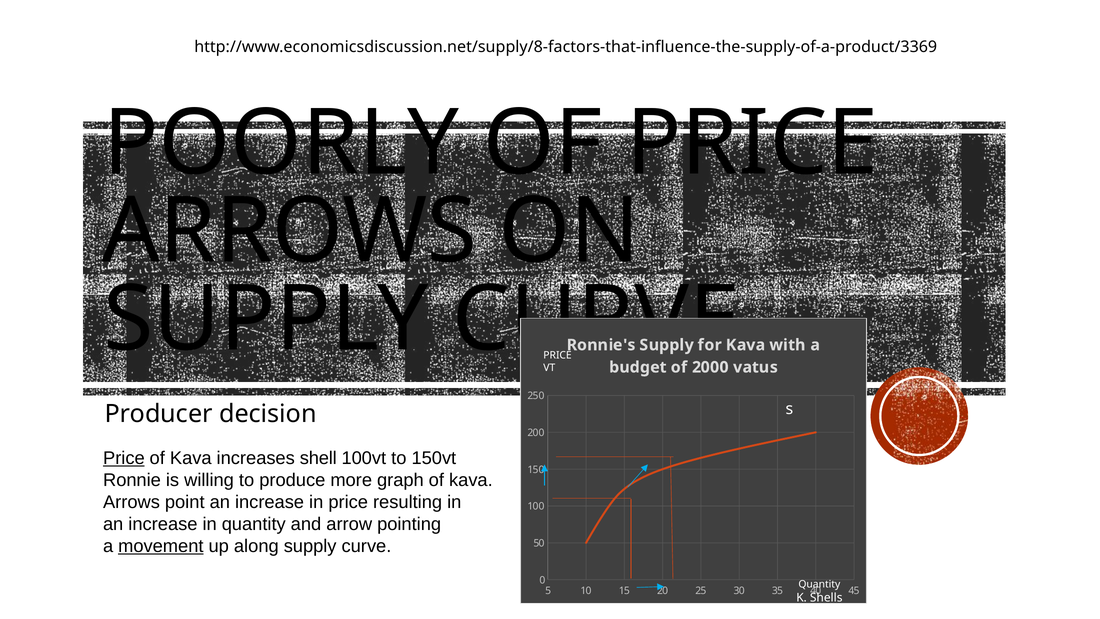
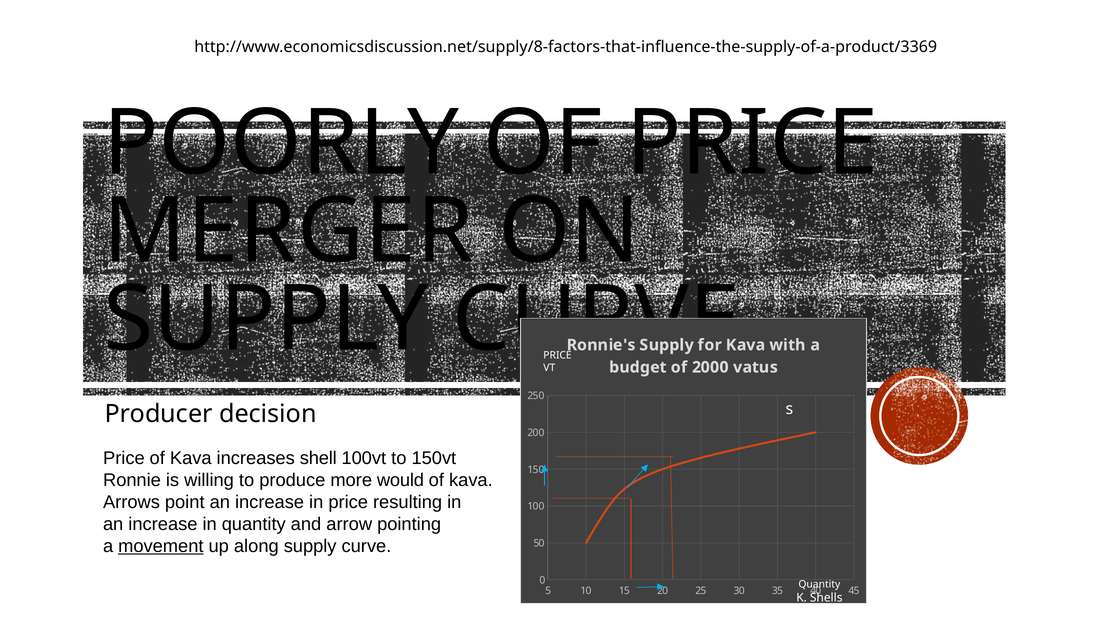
ARROWS at (289, 232): ARROWS -> MERGER
Price at (124, 458) underline: present -> none
graph: graph -> would
